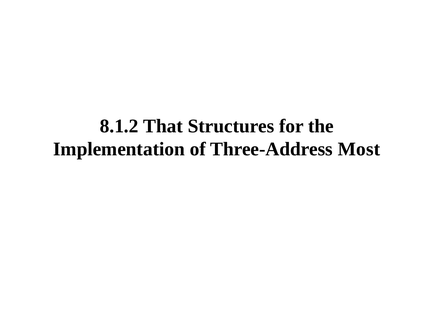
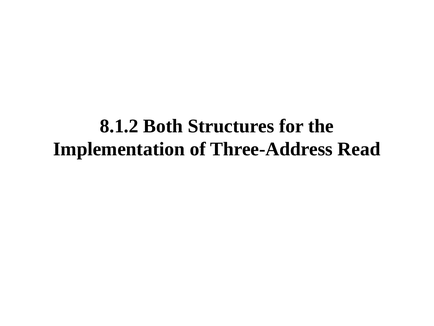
That: That -> Both
Most: Most -> Read
